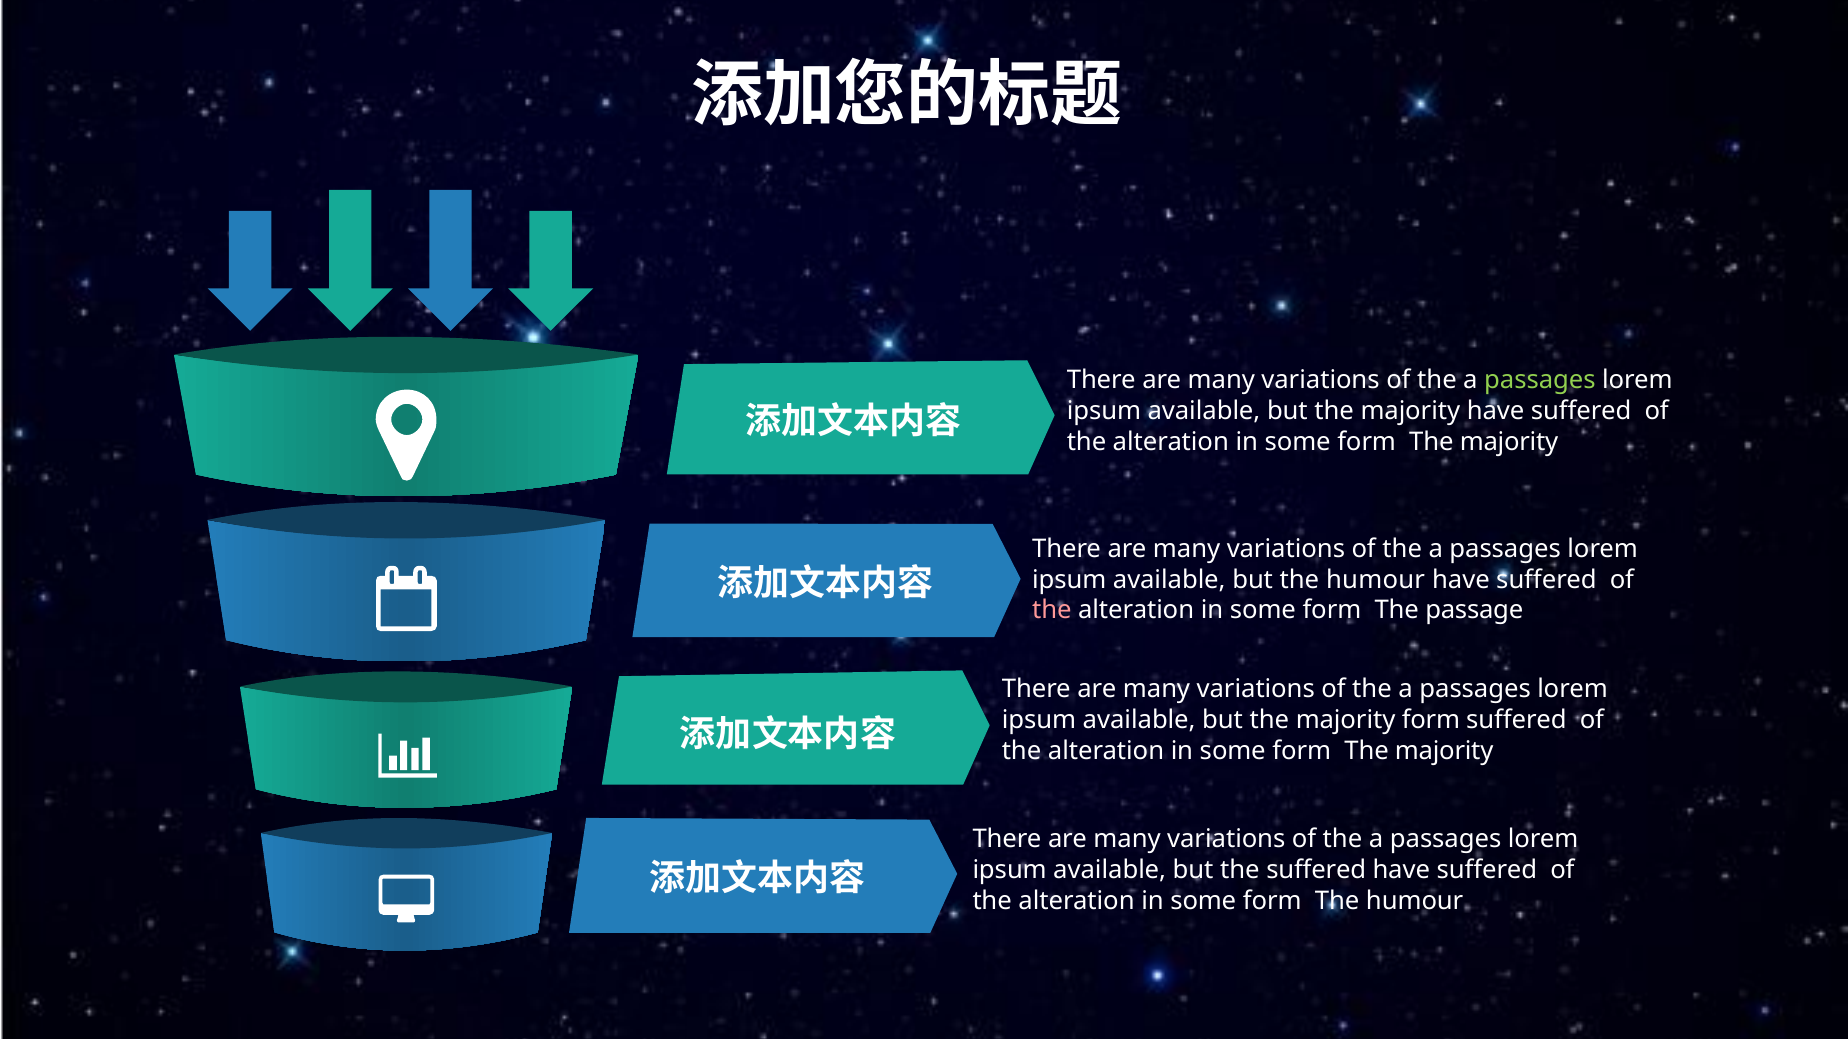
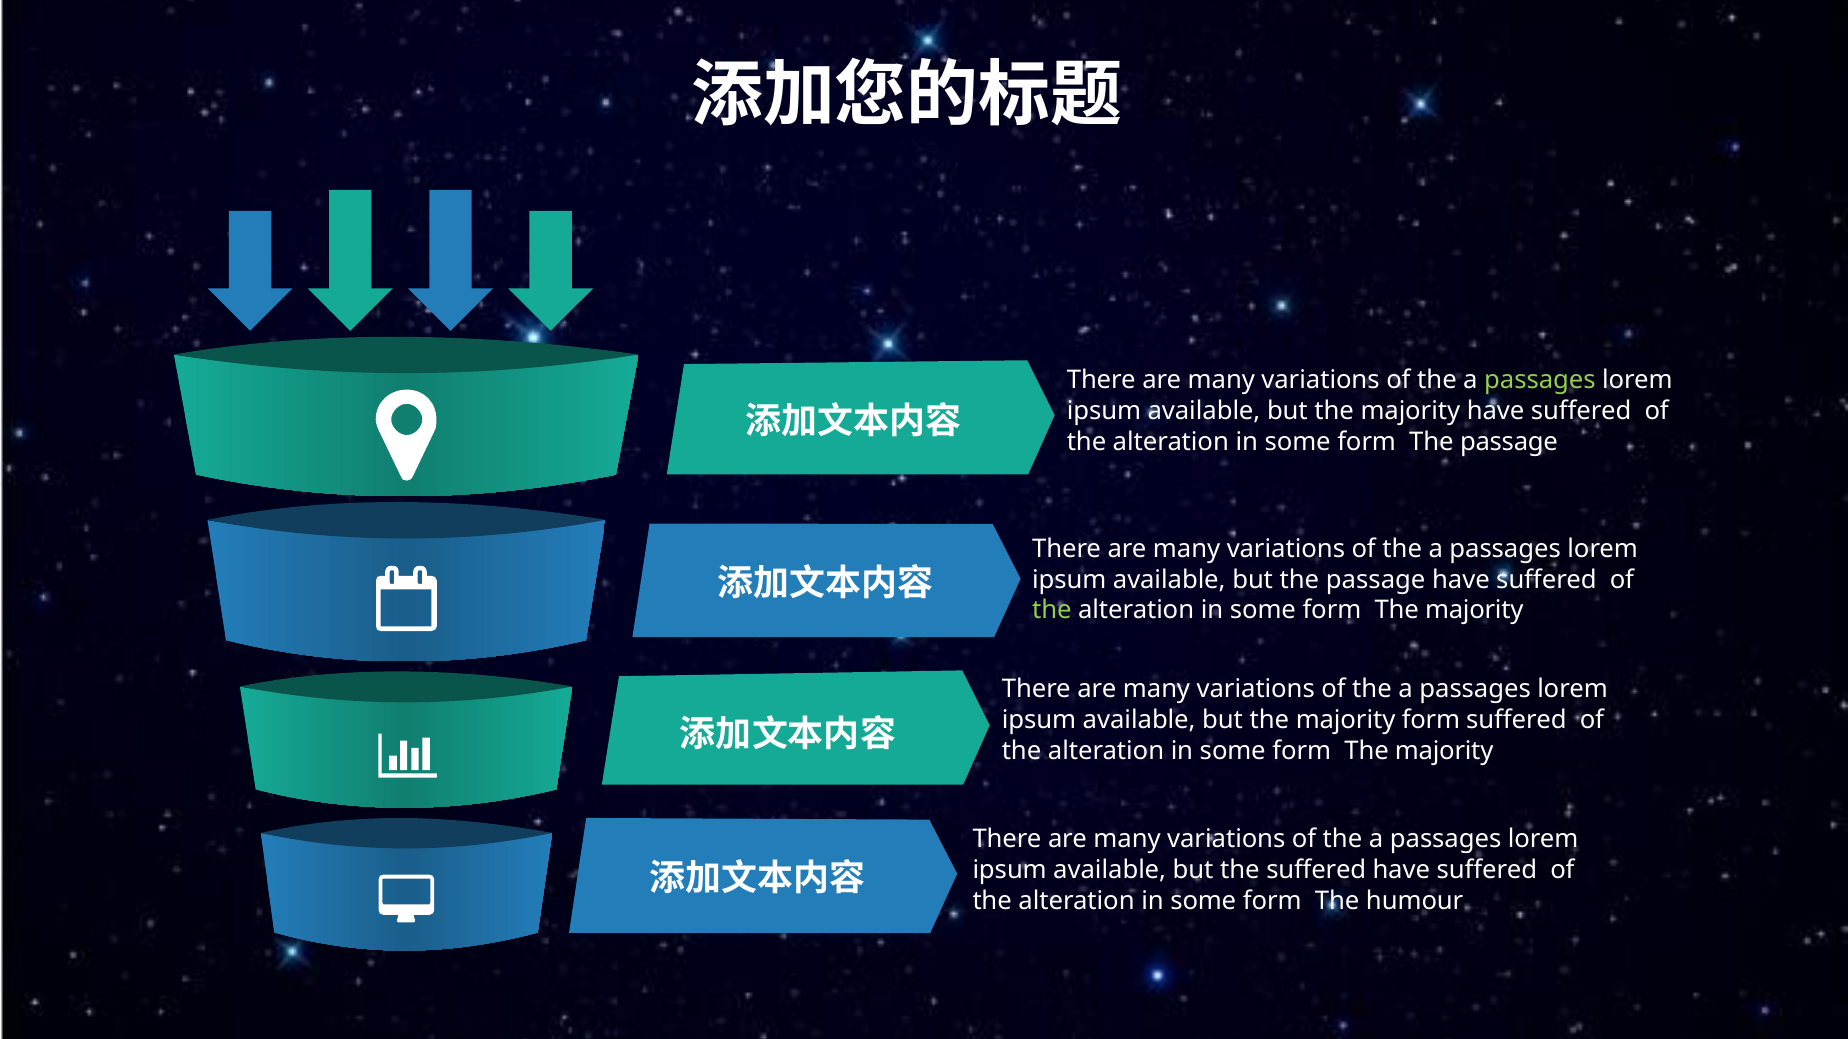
majority at (1509, 442): majority -> passage
but the humour: humour -> passage
the at (1052, 611) colour: pink -> light green
passage at (1474, 611): passage -> majority
